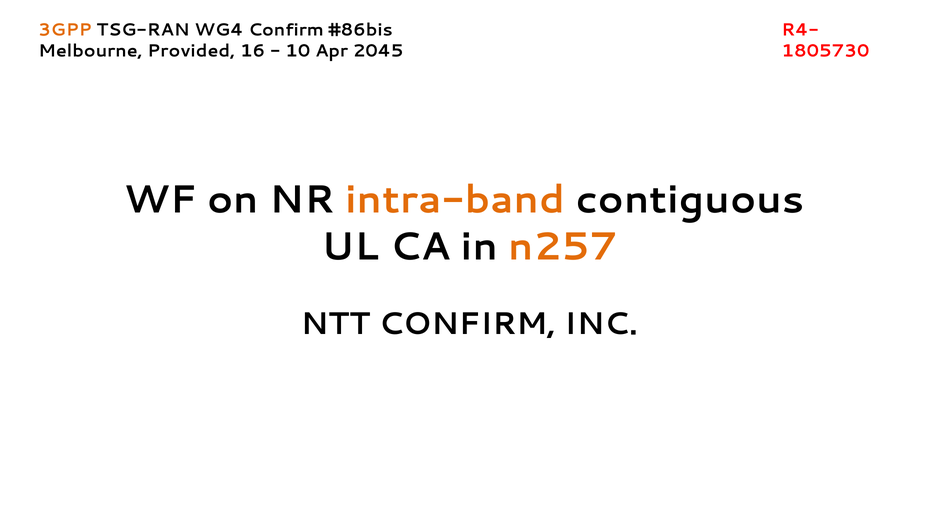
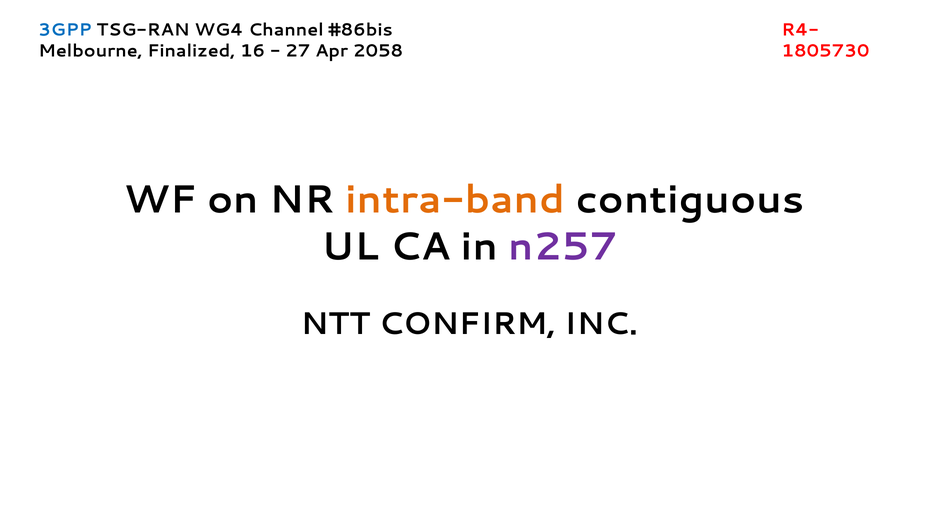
3GPP colour: orange -> blue
WG4 Confirm: Confirm -> Channel
Provided: Provided -> Finalized
10: 10 -> 27
2045: 2045 -> 2058
n257 colour: orange -> purple
